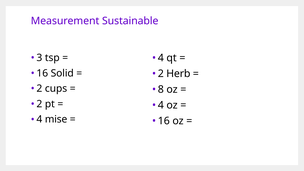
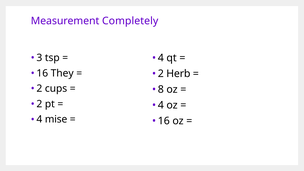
Sustainable: Sustainable -> Completely
Solid: Solid -> They
